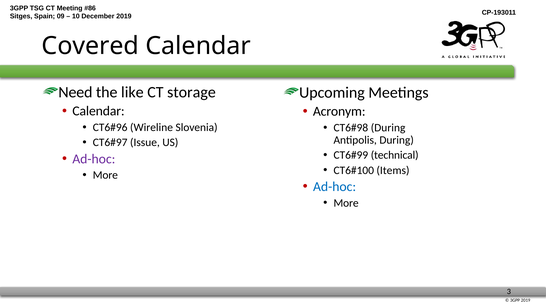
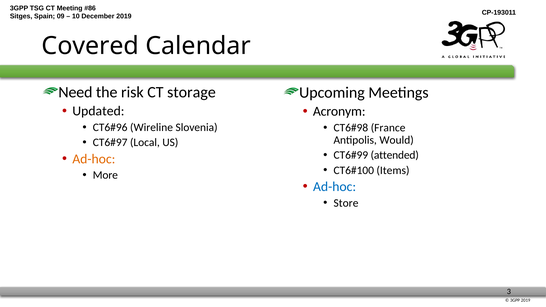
like: like -> risk
Calendar at (98, 111): Calendar -> Updated
During at (388, 128): During -> France
Antipolis During: During -> Would
Issue: Issue -> Local
technical: technical -> attended
Ad-hoc at (94, 159) colour: purple -> orange
More at (346, 203): More -> Store
